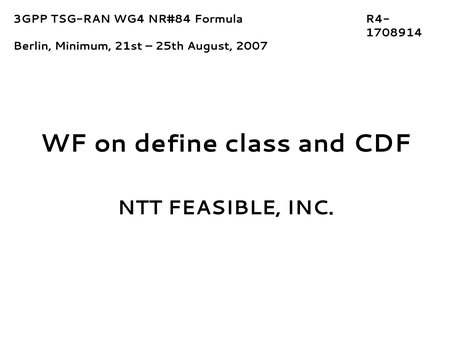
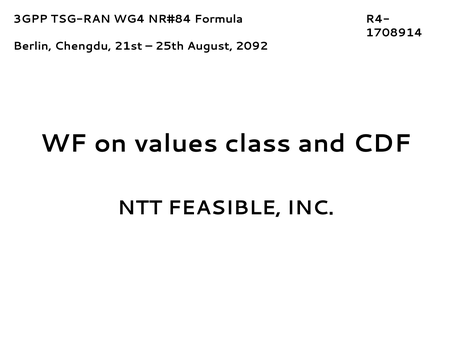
Minimum: Minimum -> Chengdu
2007: 2007 -> 2092
define: define -> values
